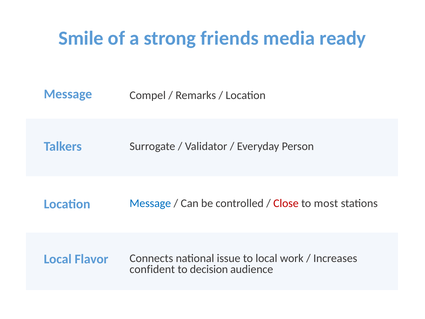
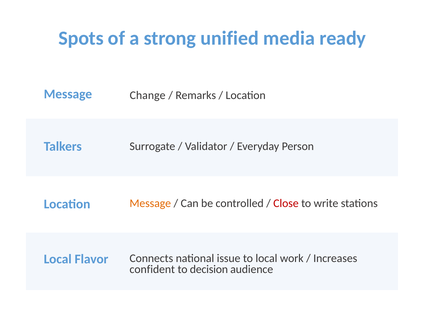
Smile: Smile -> Spots
friends: friends -> unified
Compel: Compel -> Change
Message at (150, 203) colour: blue -> orange
most: most -> write
